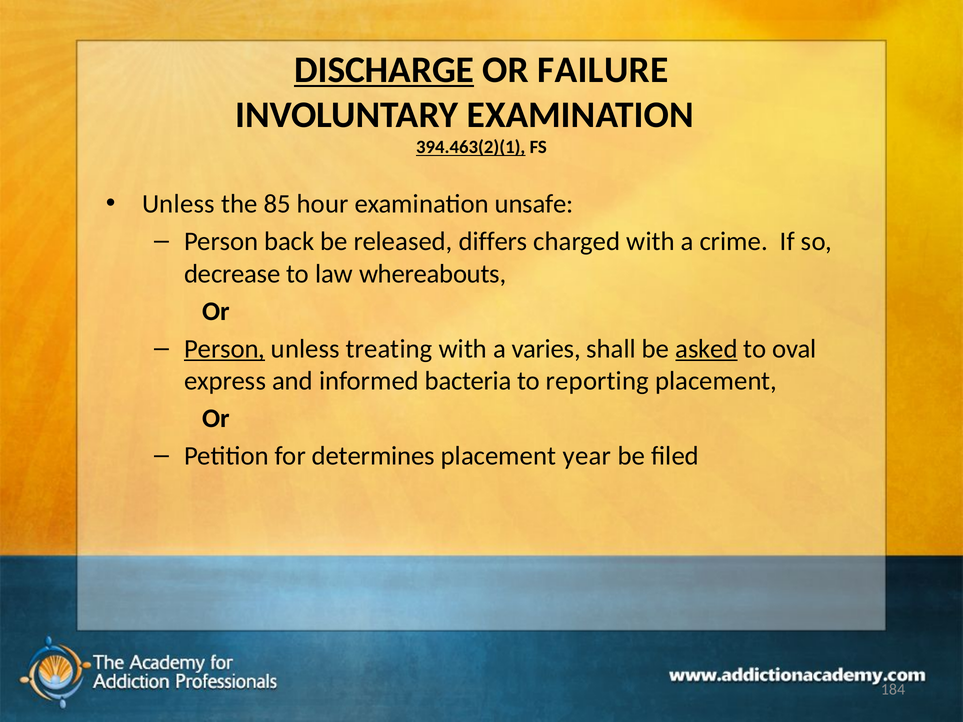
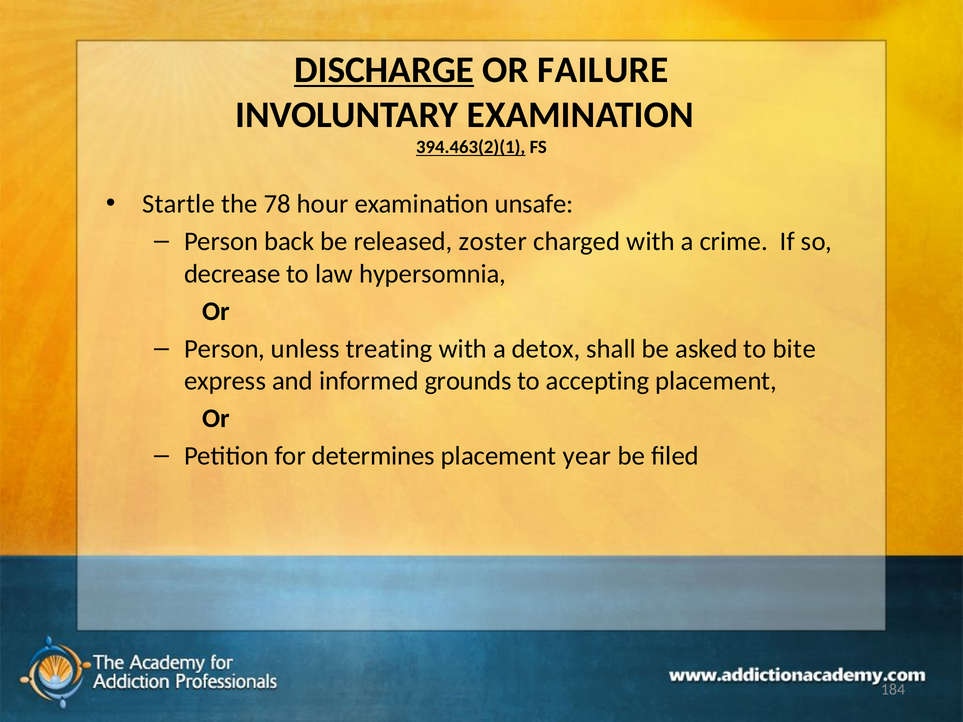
Unless at (178, 204): Unless -> Startle
85: 85 -> 78
differs: differs -> zoster
whereabouts: whereabouts -> hypersomnia
Person at (225, 349) underline: present -> none
varies: varies -> detox
asked underline: present -> none
oval: oval -> bite
bacteria: bacteria -> grounds
reporting: reporting -> accepting
